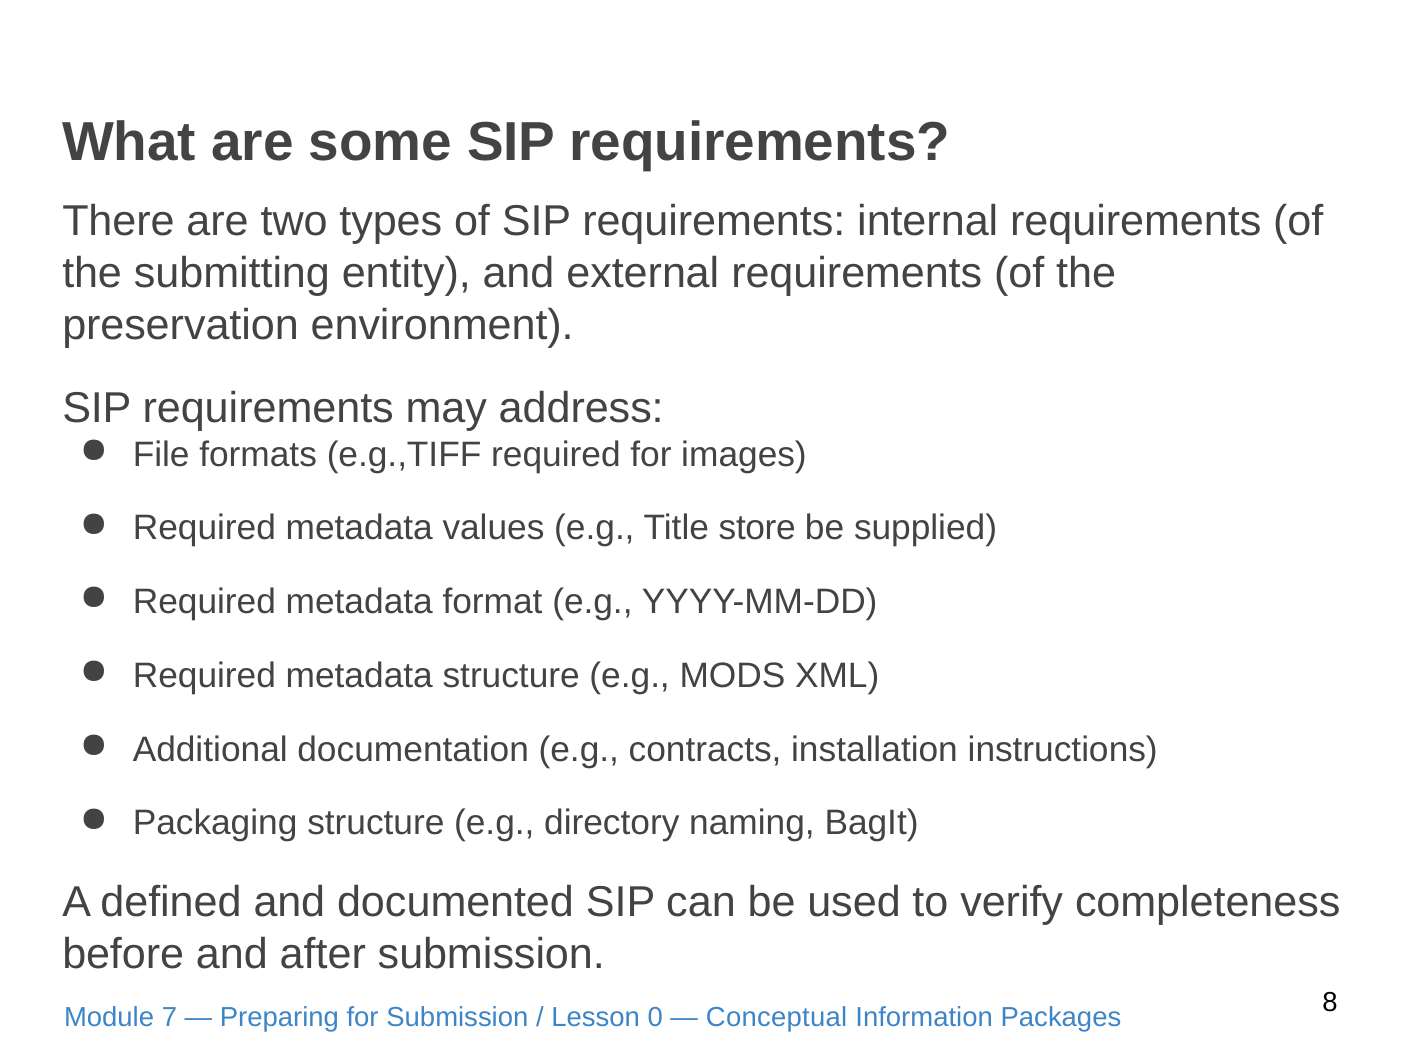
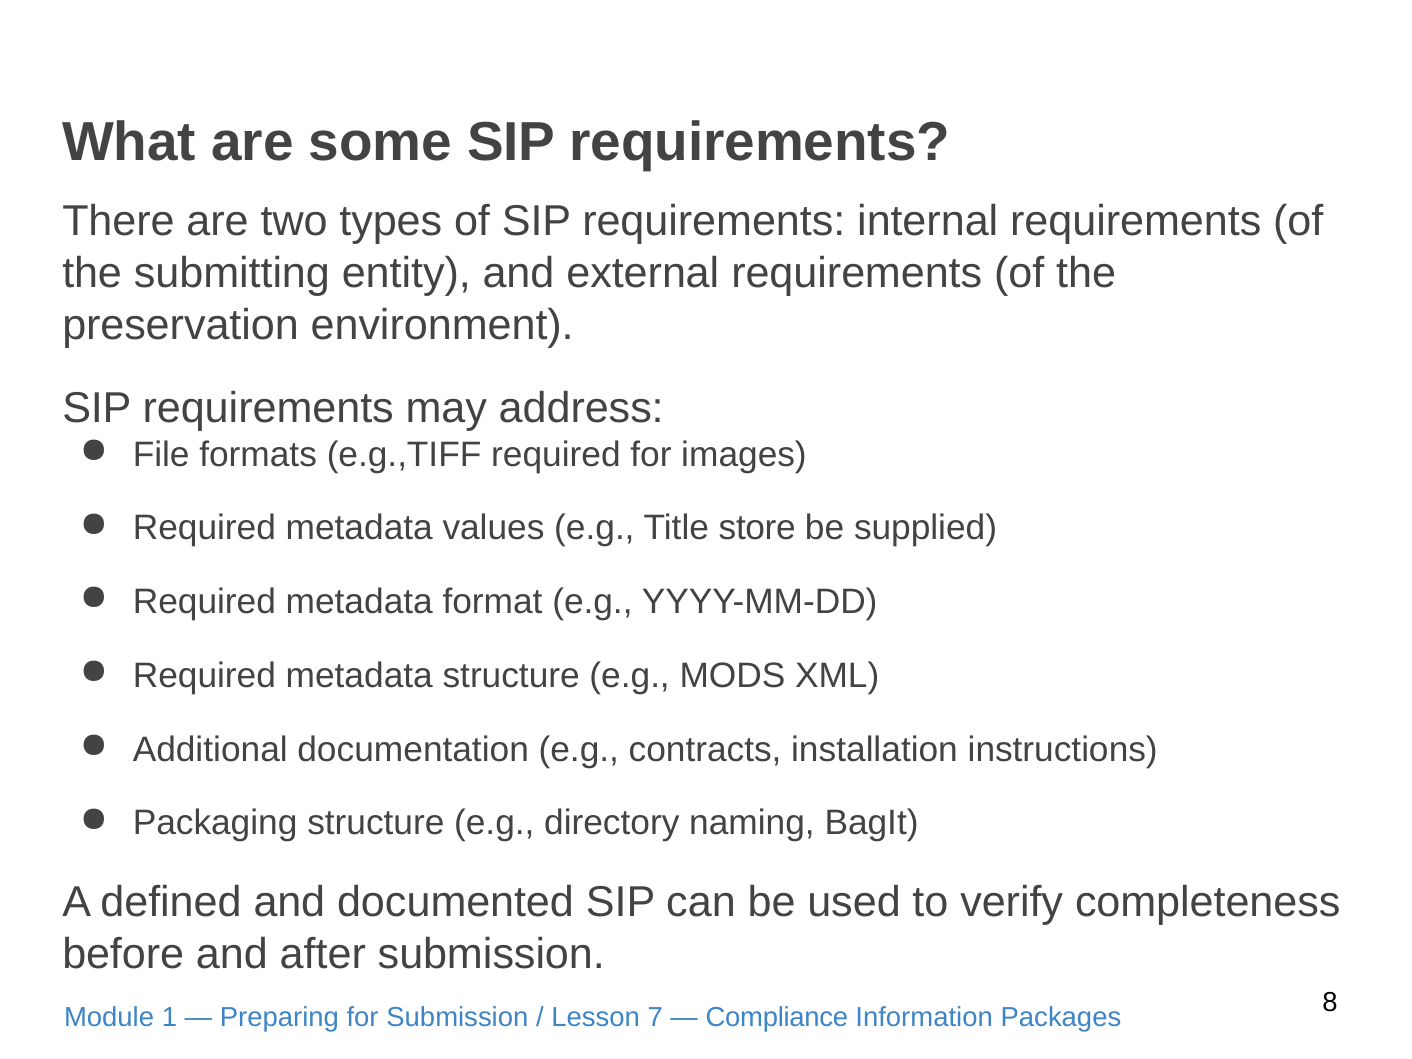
7: 7 -> 1
0: 0 -> 7
Conceptual: Conceptual -> Compliance
